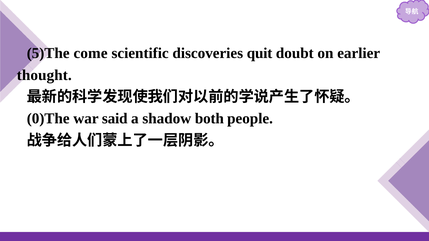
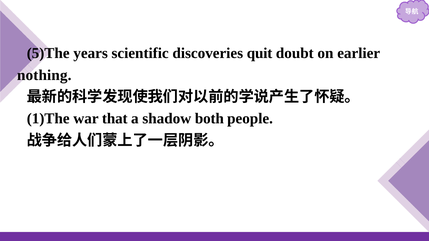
come: come -> years
thought: thought -> nothing
0)The: 0)The -> 1)The
said: said -> that
